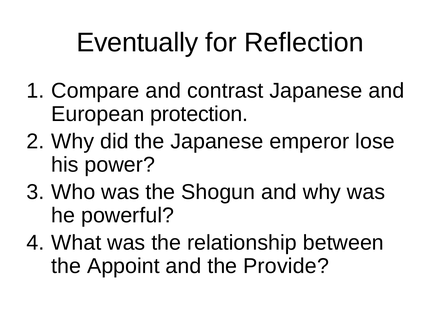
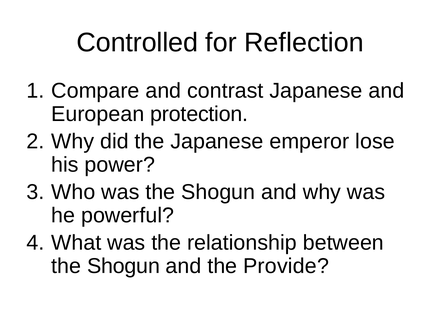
Eventually: Eventually -> Controlled
Appoint at (123, 266): Appoint -> Shogun
